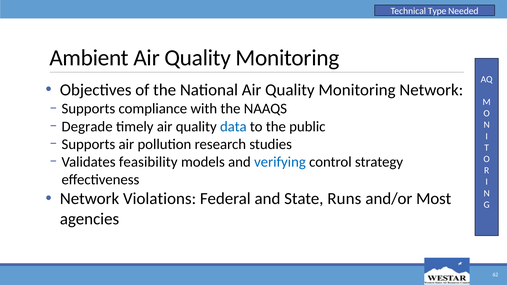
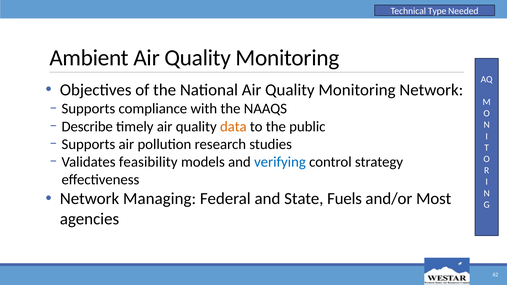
Degrade: Degrade -> Describe
data colour: blue -> orange
Violations: Violations -> Managing
Runs: Runs -> Fuels
